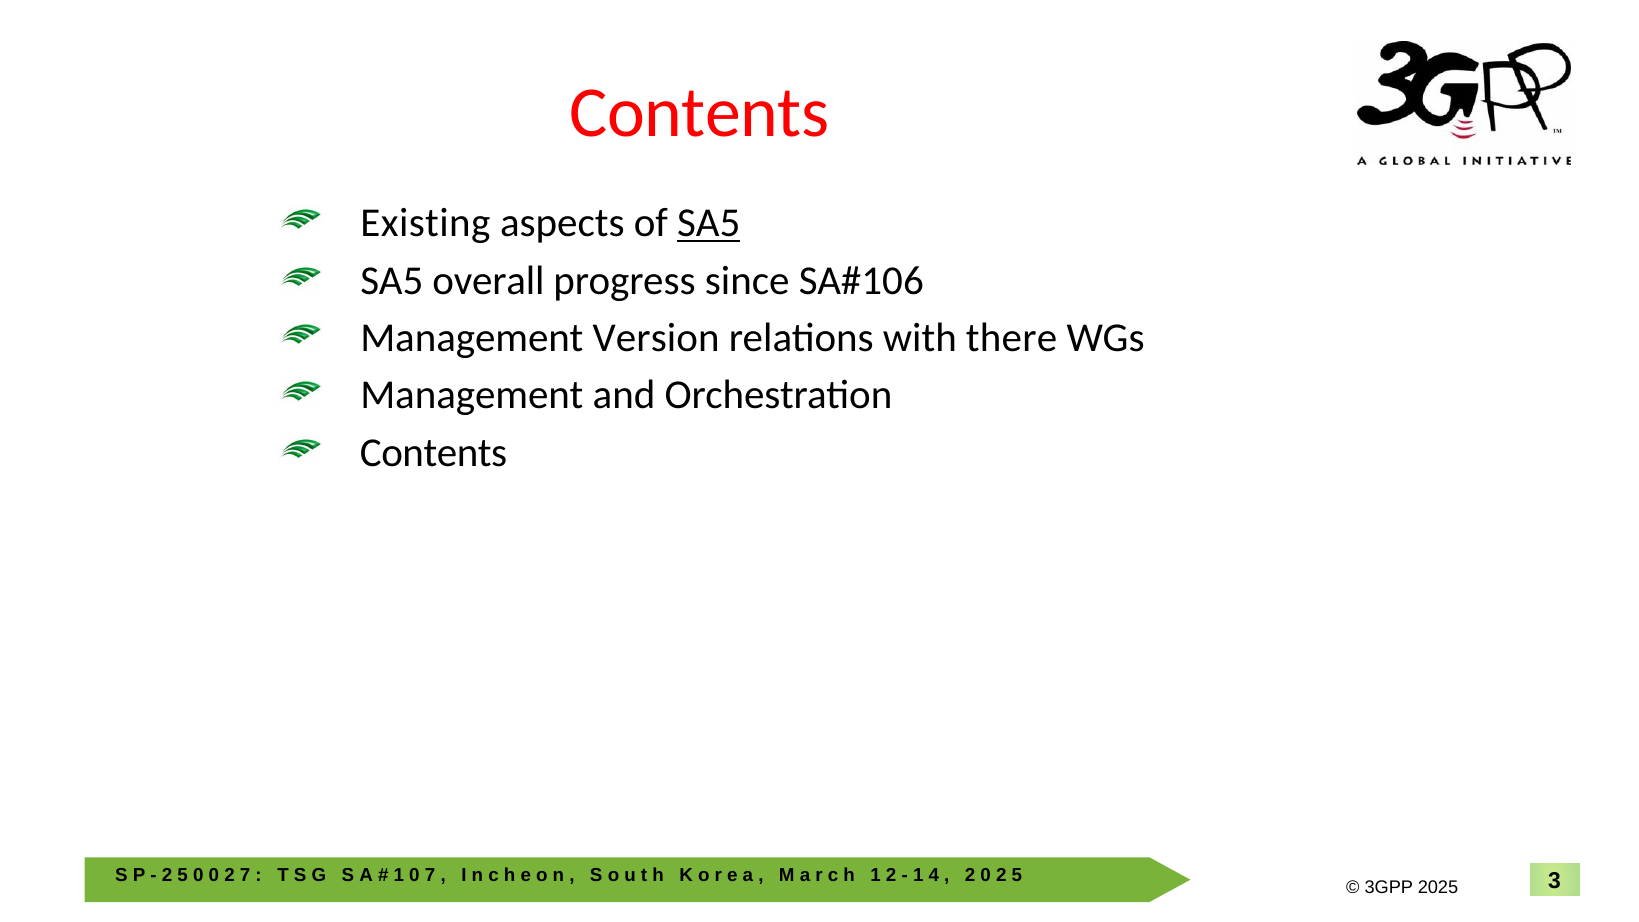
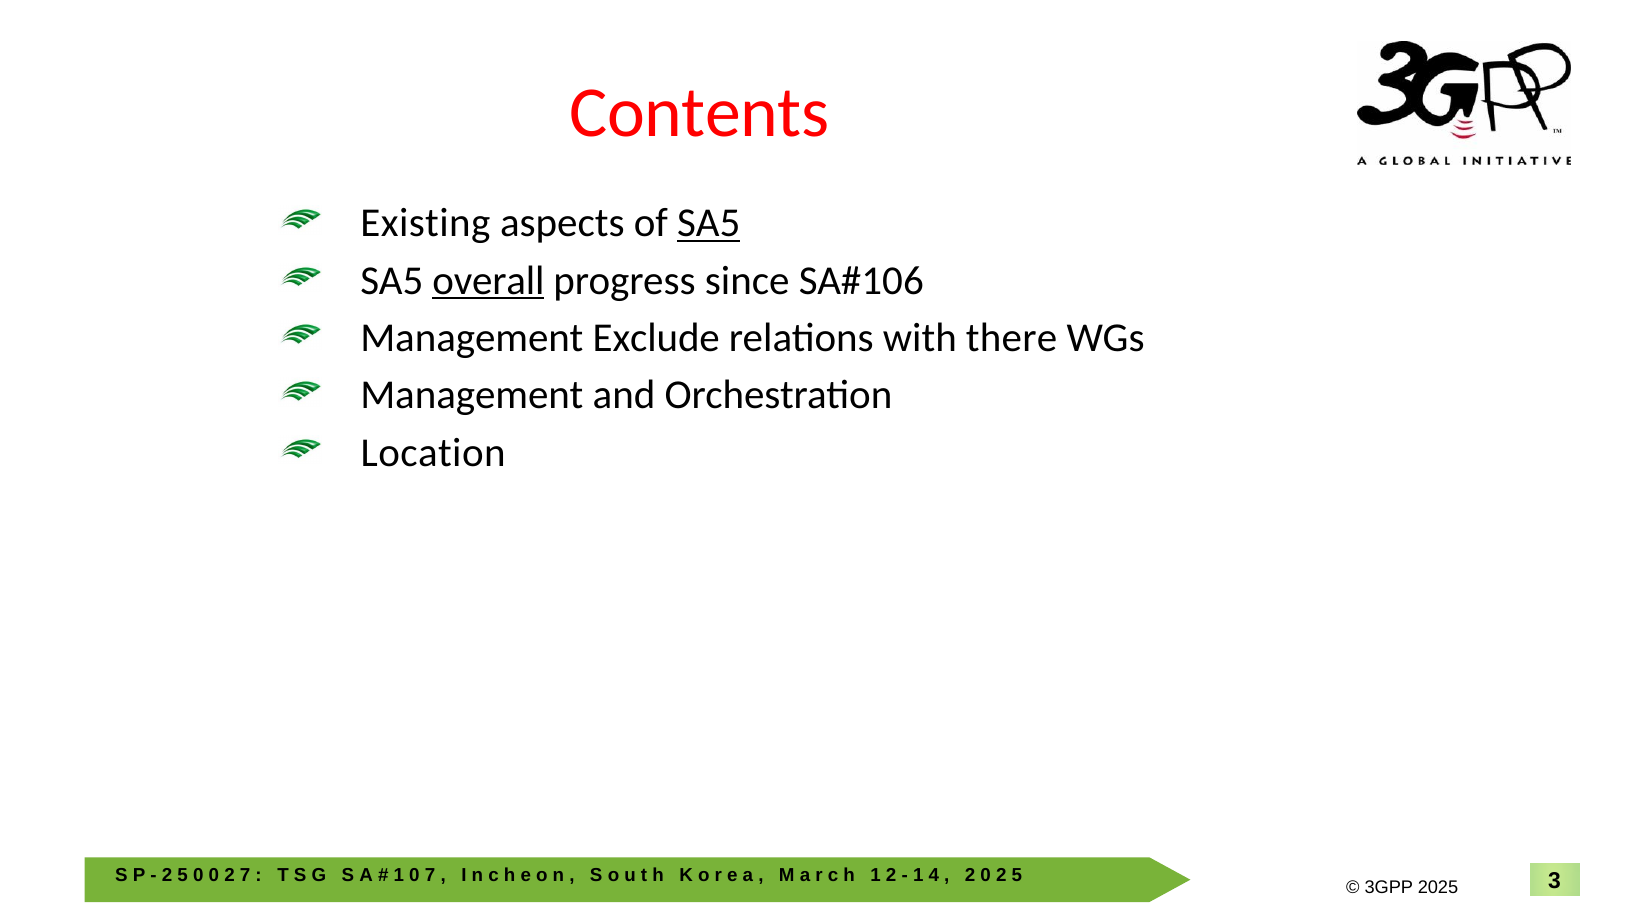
overall underline: none -> present
Version: Version -> Exclude
Contents at (434, 453): Contents -> Location
